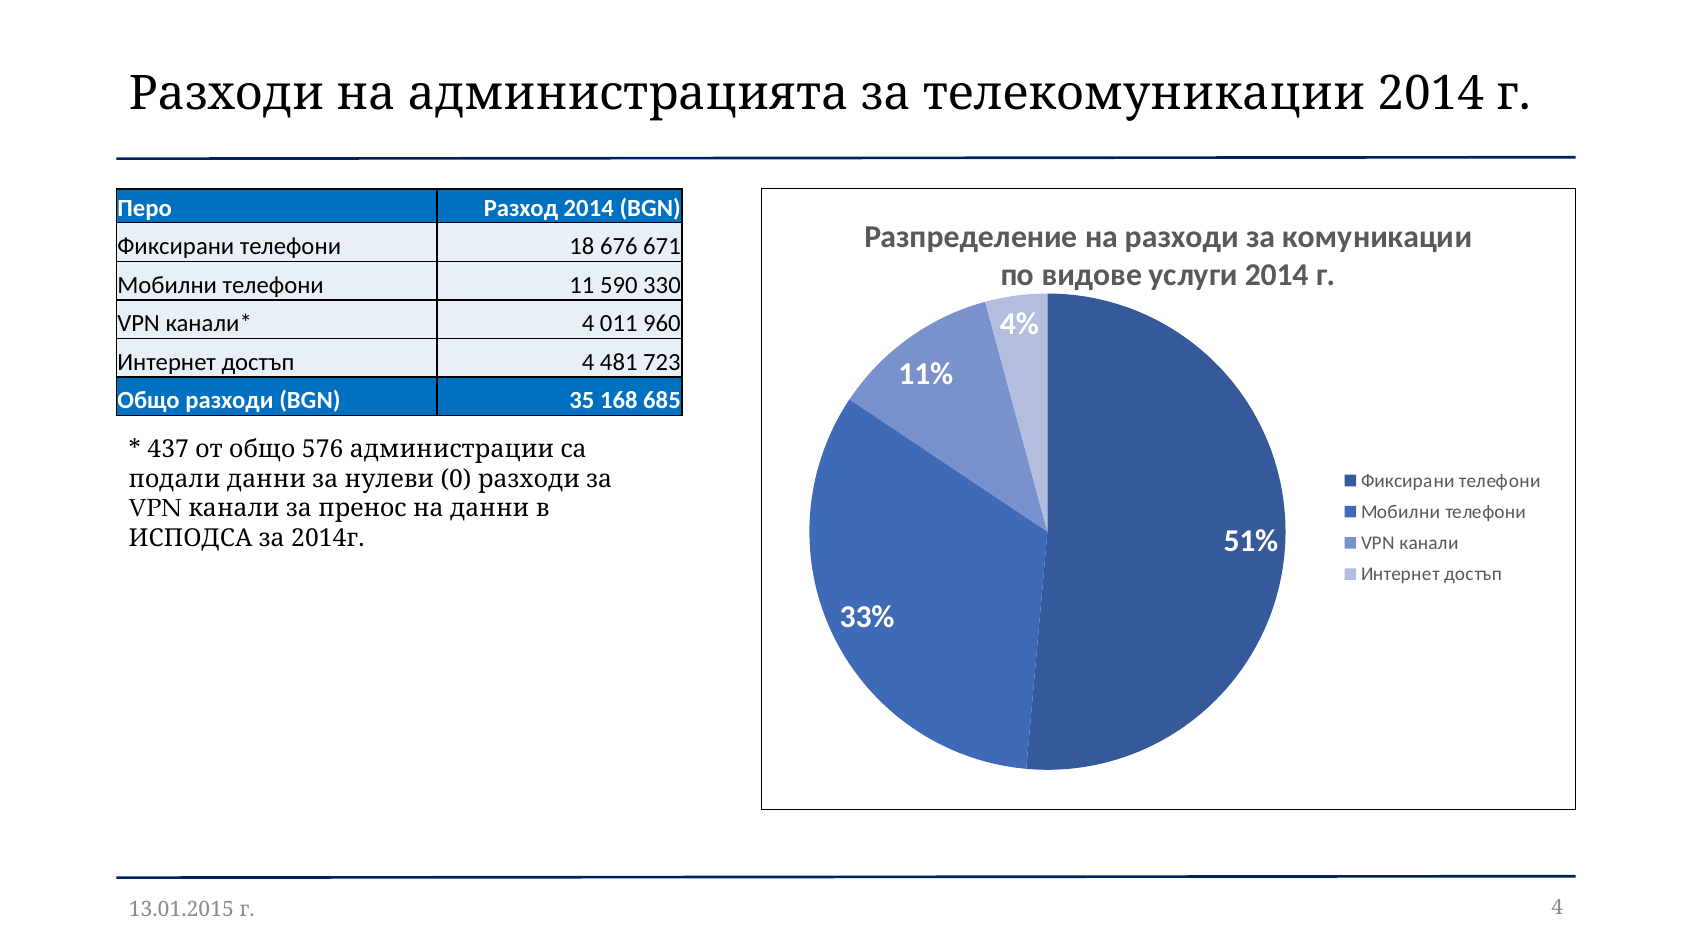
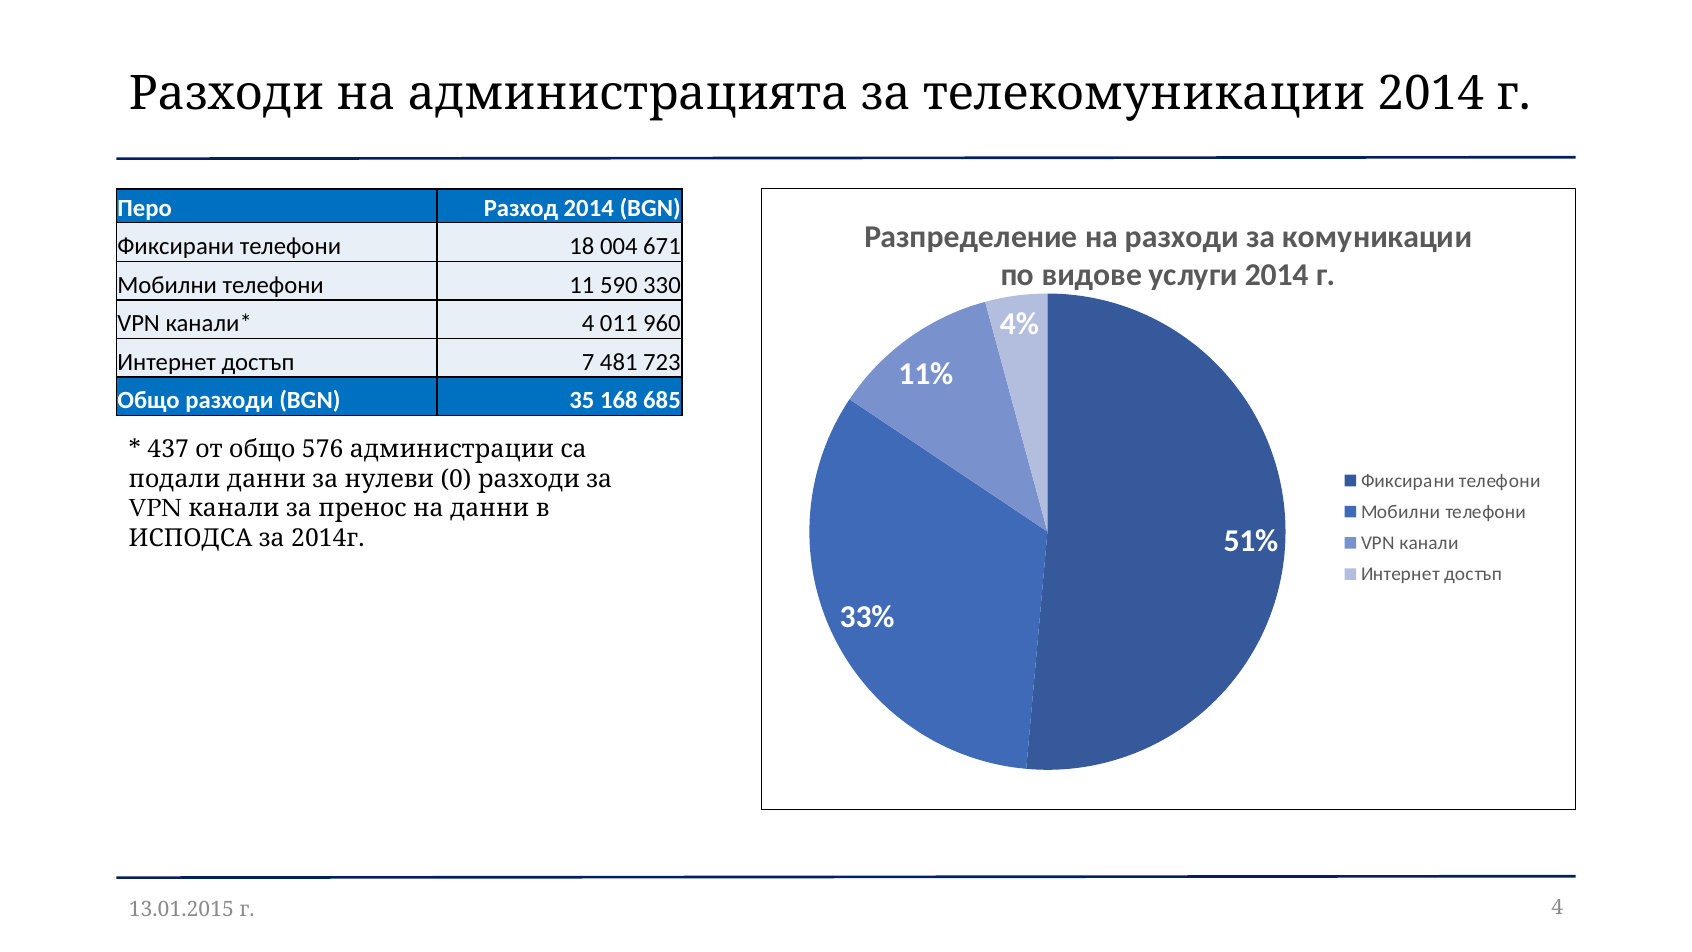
676: 676 -> 004
достъп 4: 4 -> 7
